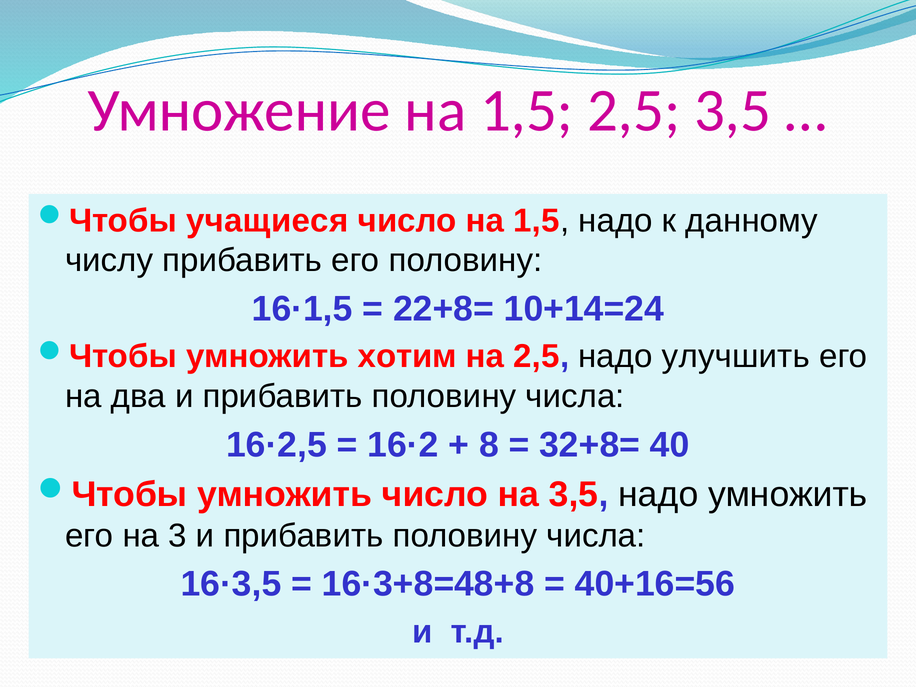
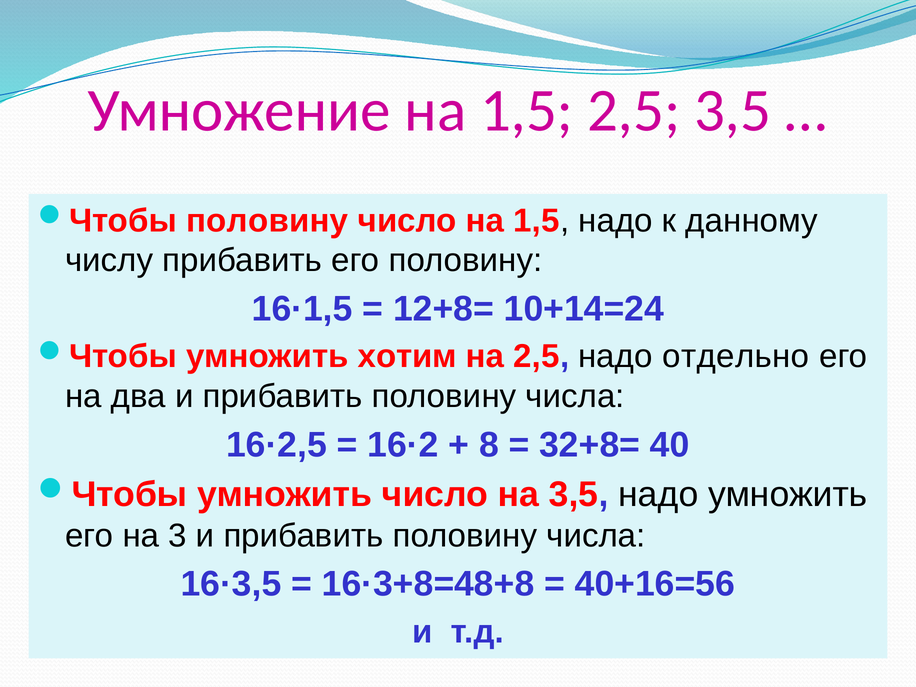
учащиеся at (267, 221): учащиеся -> половину
22+8=: 22+8= -> 12+8=
улучшить: улучшить -> отдельно
